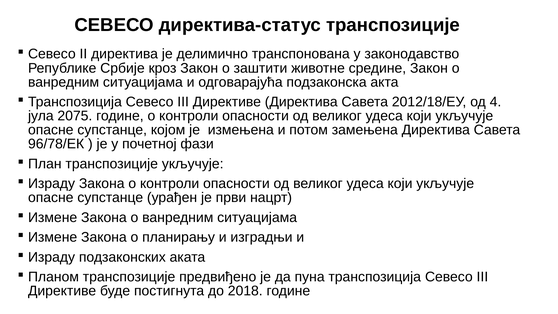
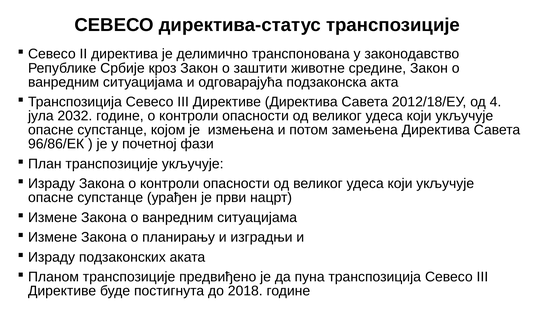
2075: 2075 -> 2032
96/78/EК: 96/78/EК -> 96/86/EК
